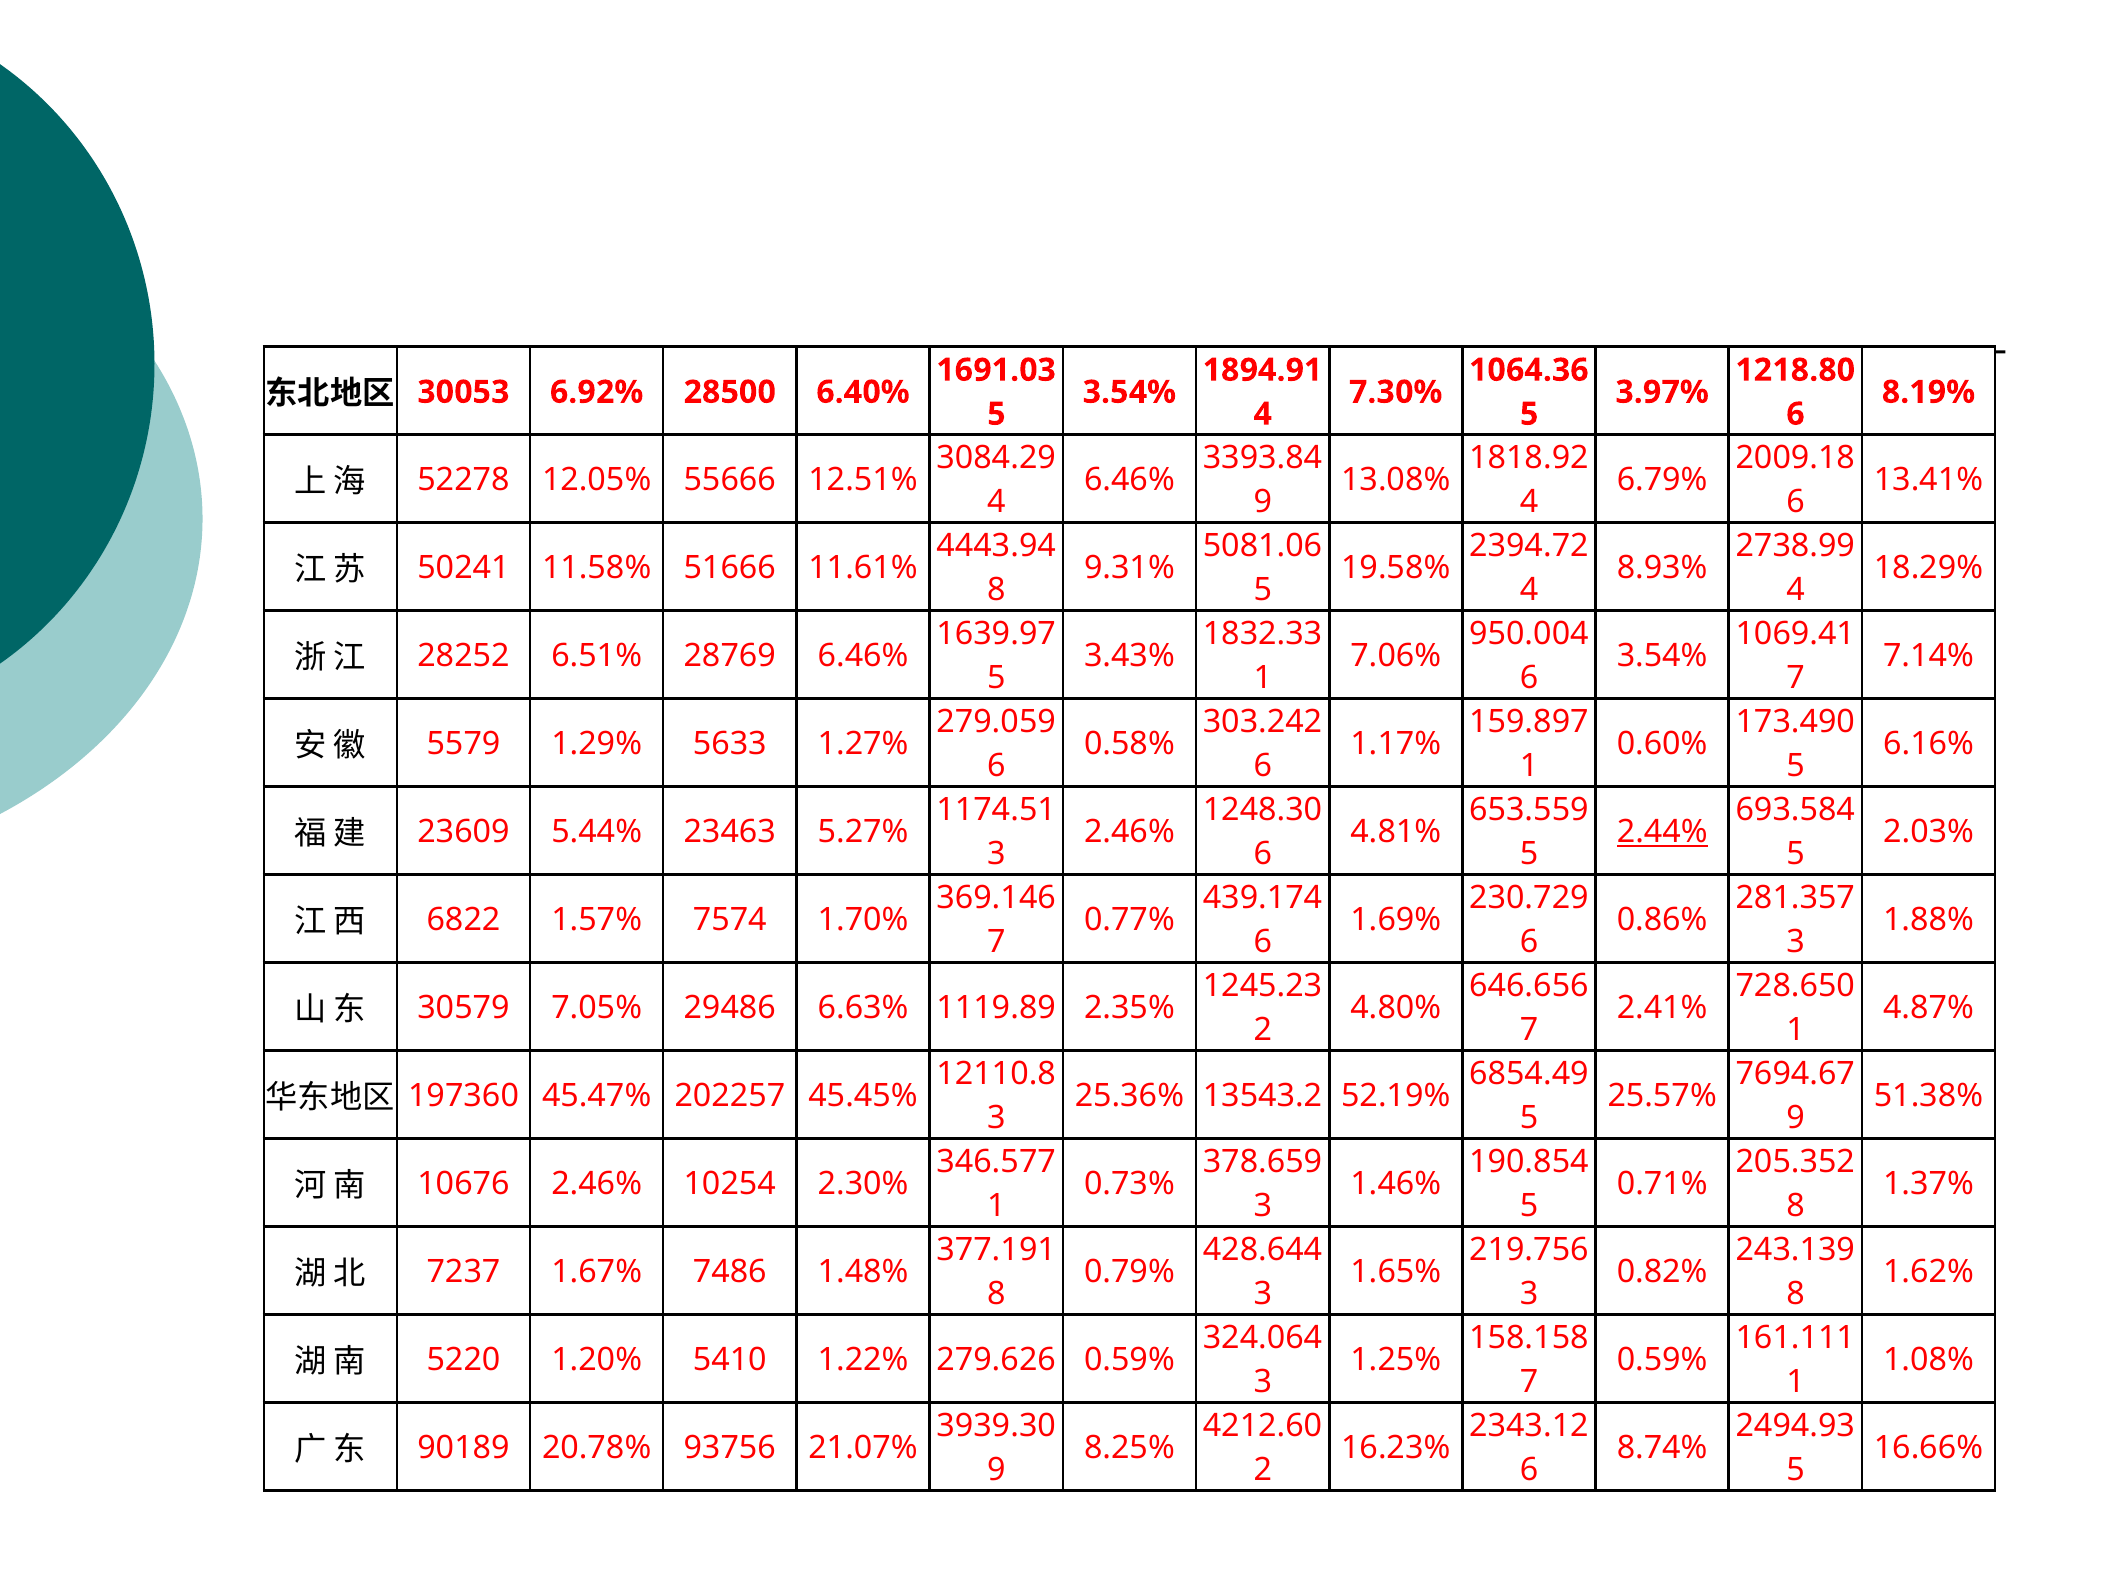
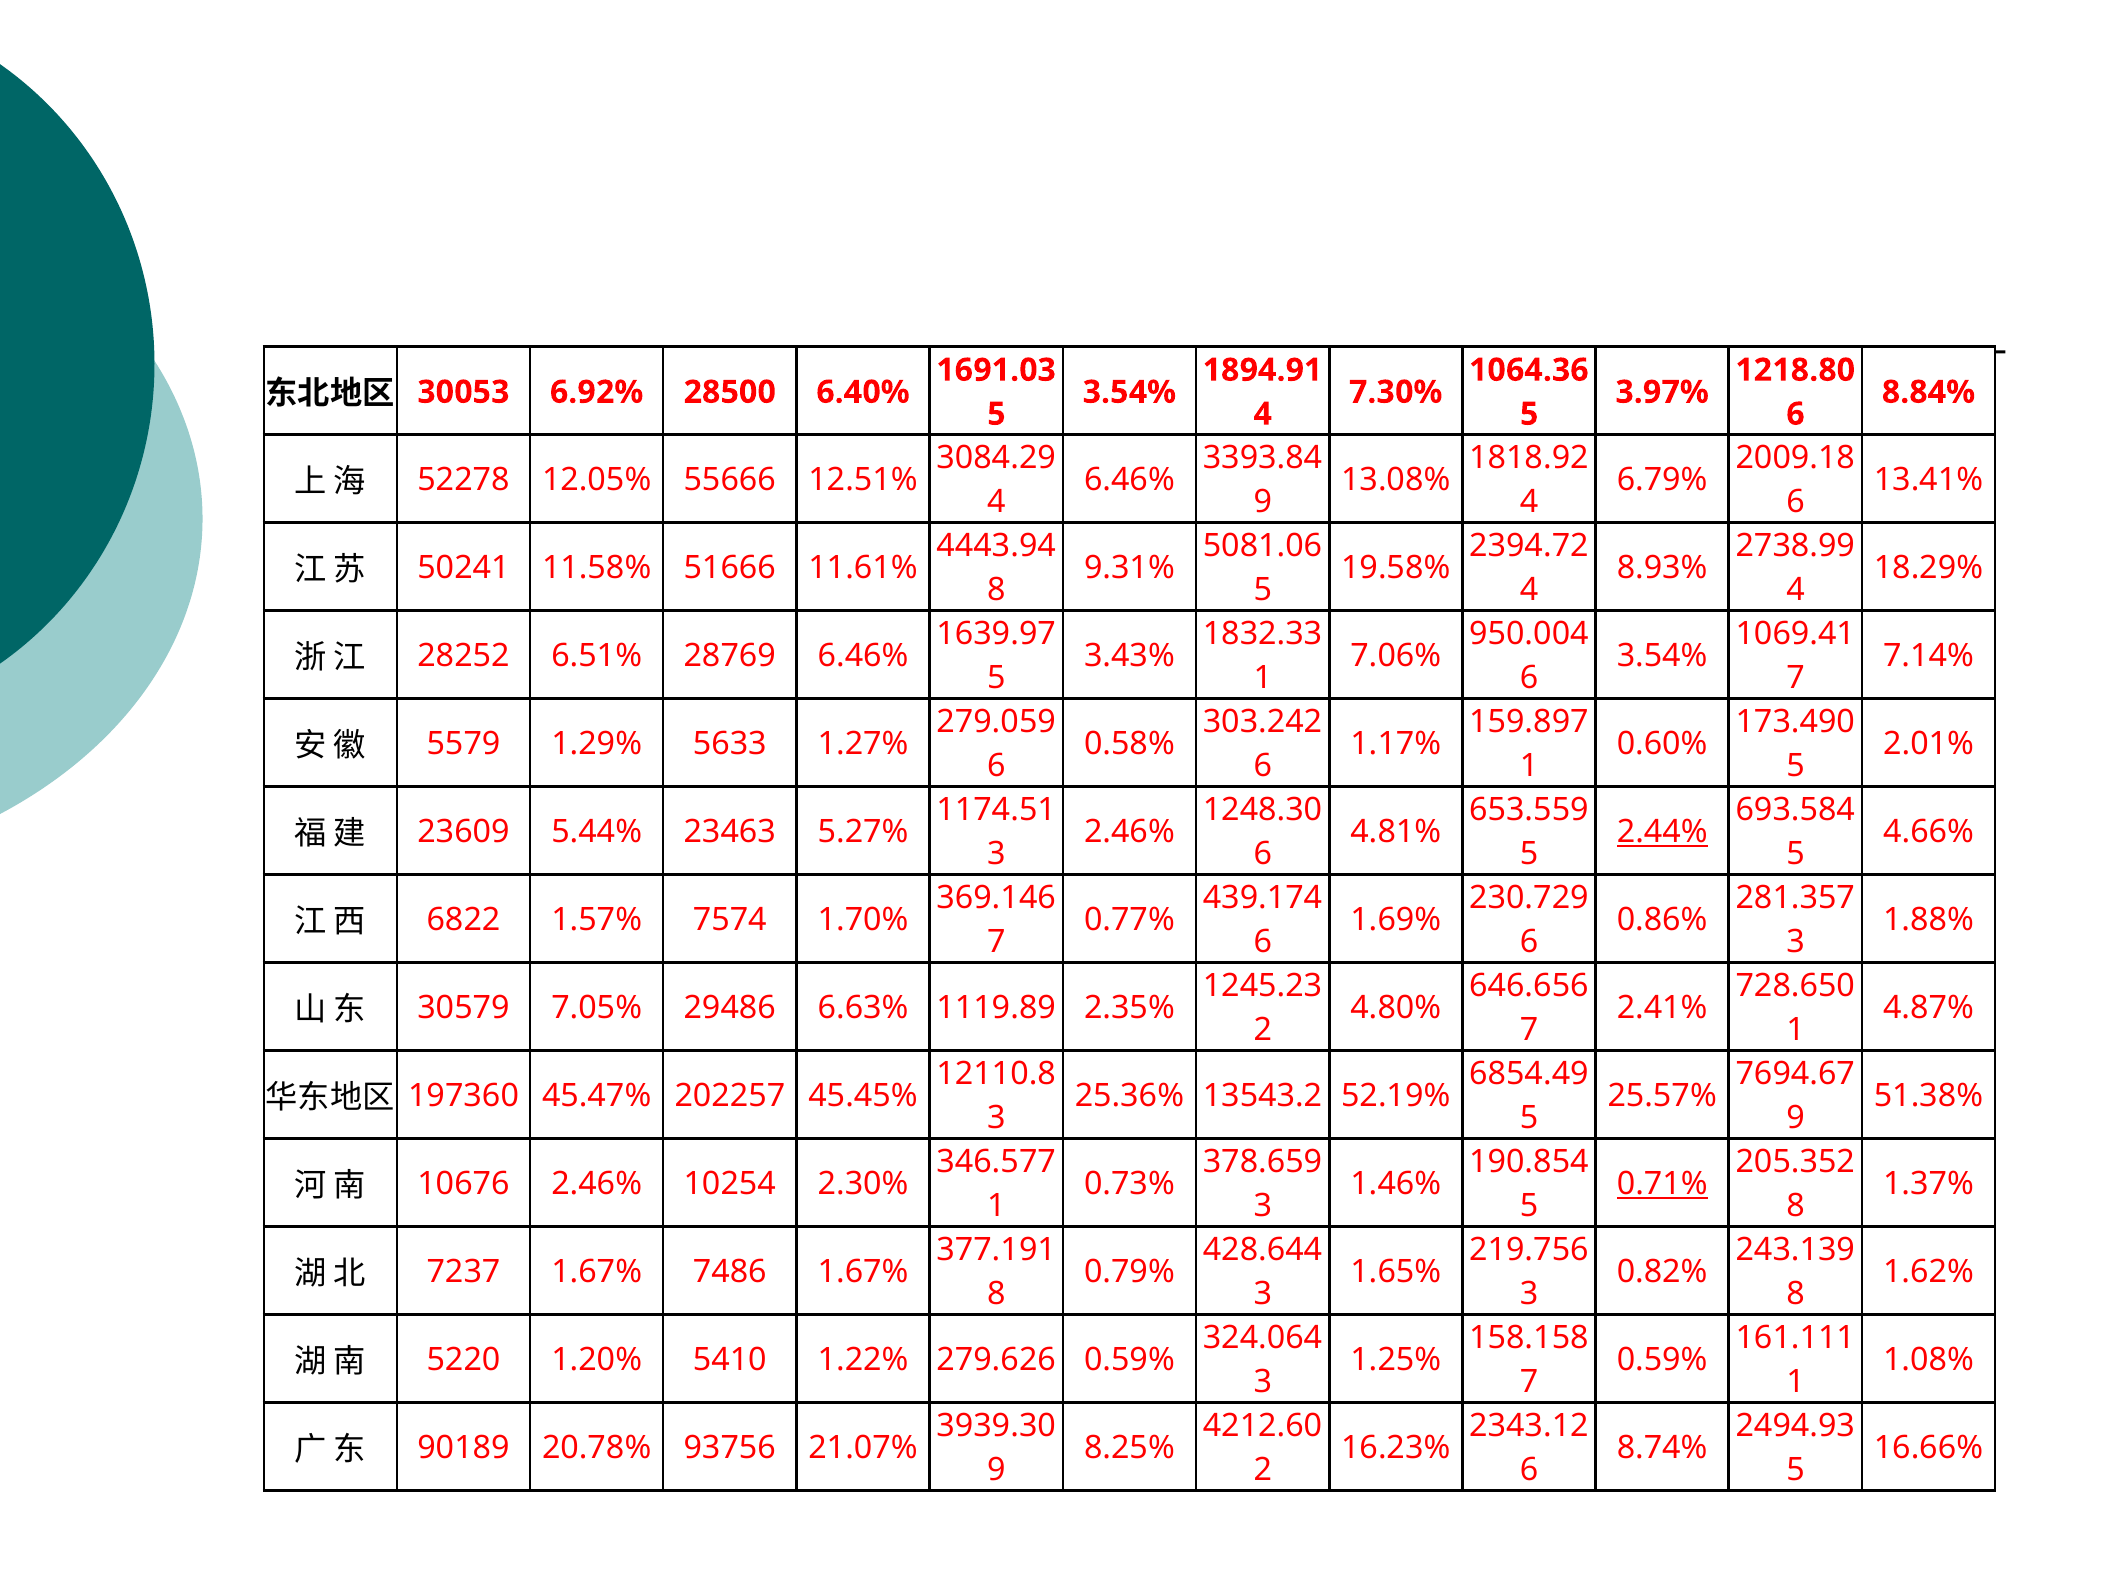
8.19%: 8.19% -> 8.84%
6.16%: 6.16% -> 2.01%
2.03%: 2.03% -> 4.66%
0.71% underline: none -> present
7486 1.48%: 1.48% -> 1.67%
